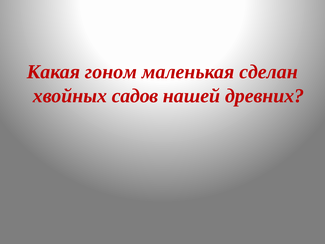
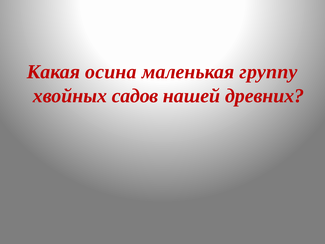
гоном: гоном -> осина
сделан: сделан -> группу
